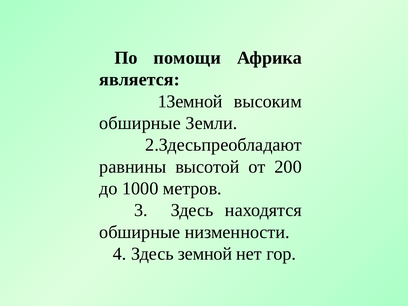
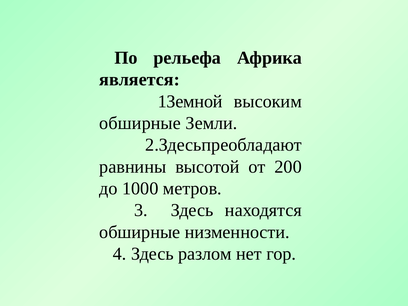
помощи: помощи -> рельефа
земной: земной -> разлом
